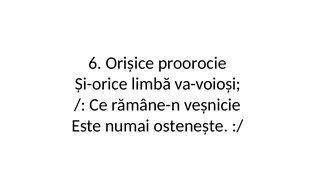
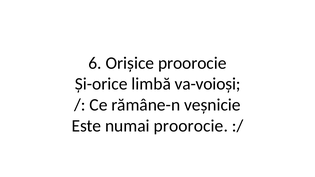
numai ostenește: ostenește -> proorocie
